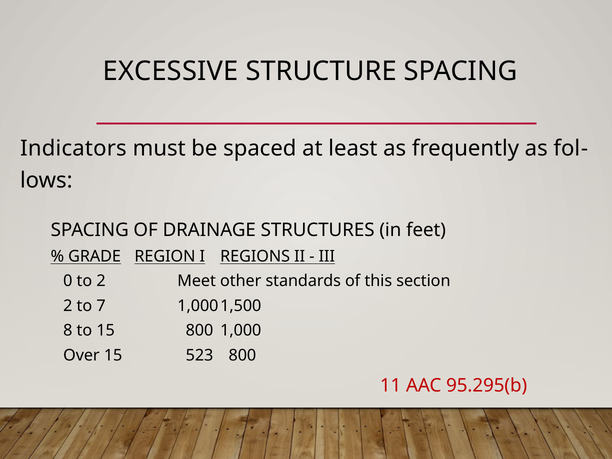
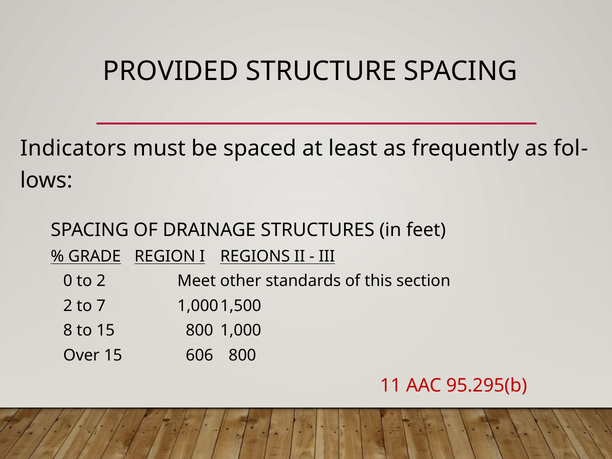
EXCESSIVE: EXCESSIVE -> PROVIDED
523: 523 -> 606
